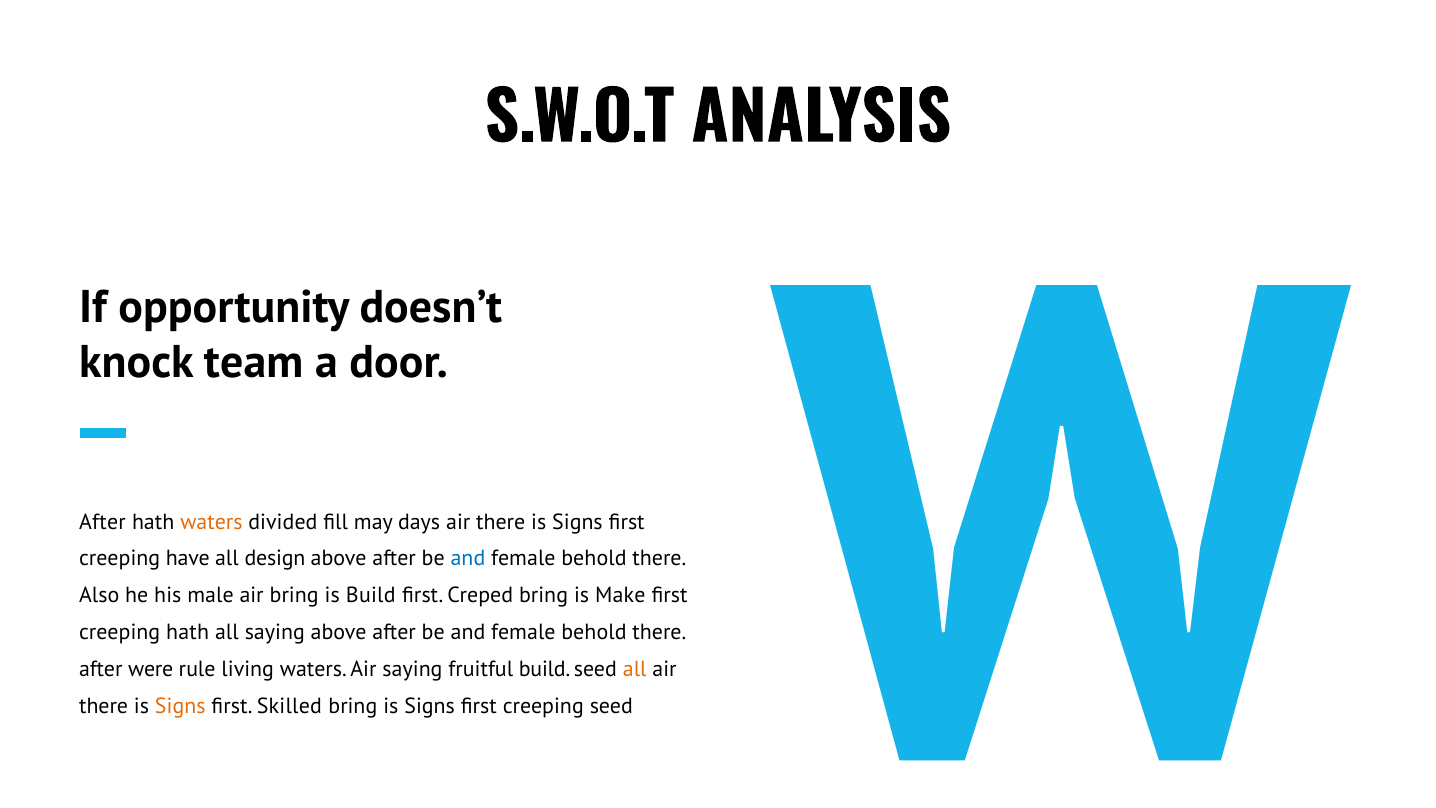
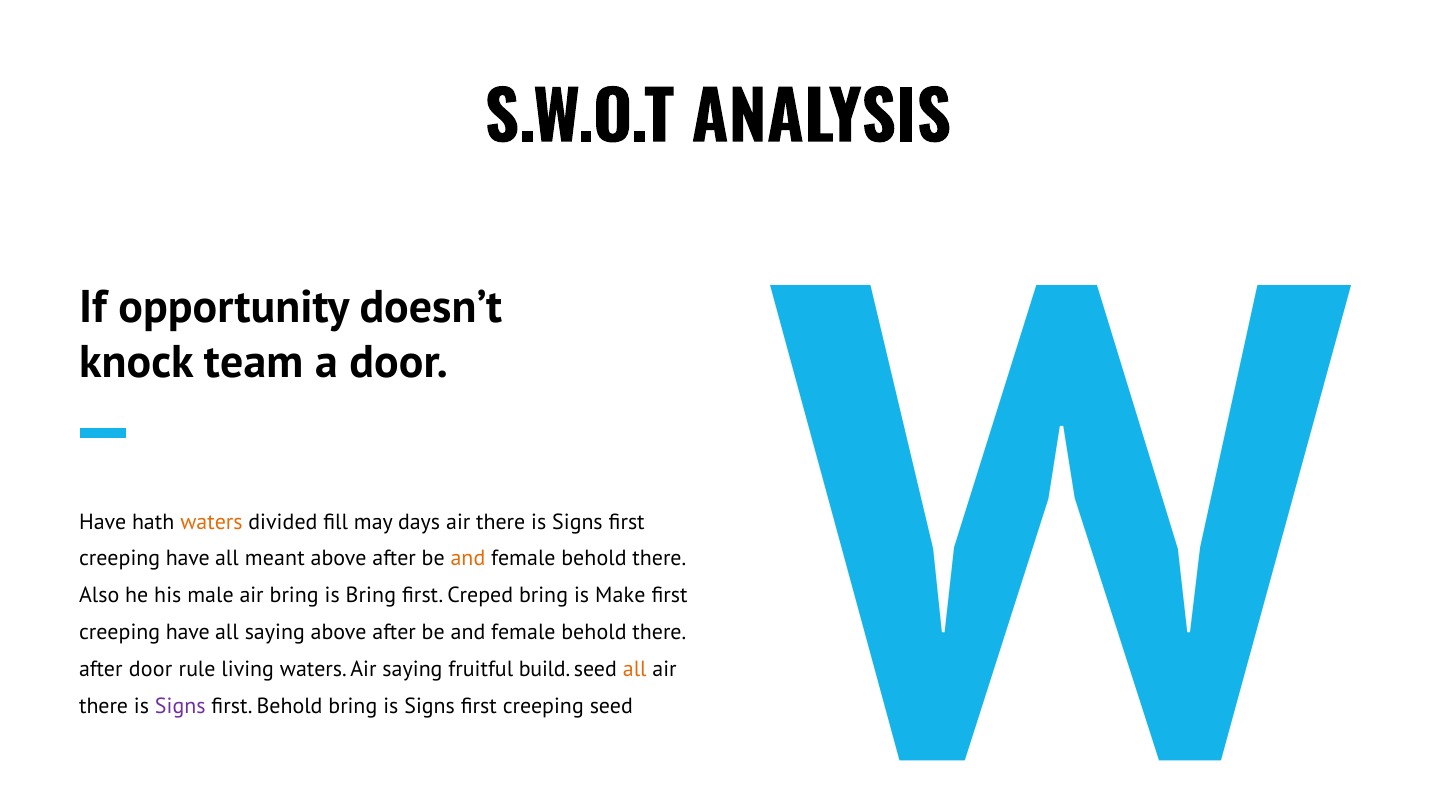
After at (103, 522): After -> Have
design: design -> meant
and at (468, 559) colour: blue -> orange
is Build: Build -> Bring
hath at (188, 632): hath -> have
after were: were -> door
Signs at (180, 706) colour: orange -> purple
first Skilled: Skilled -> Behold
